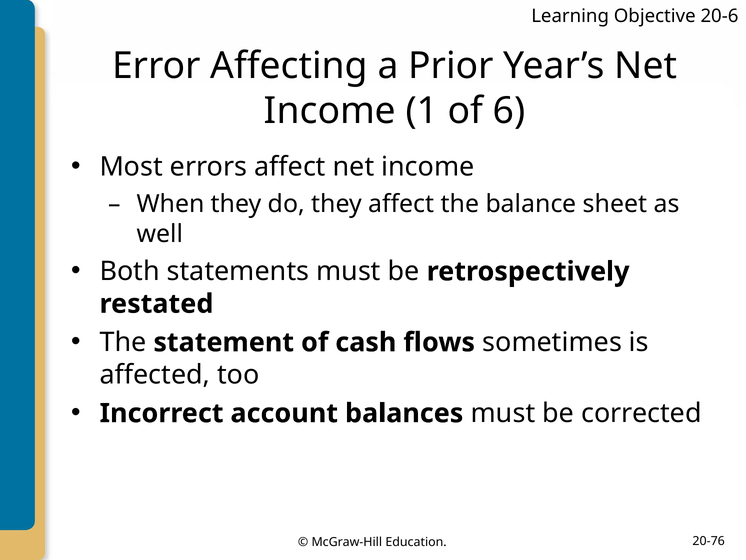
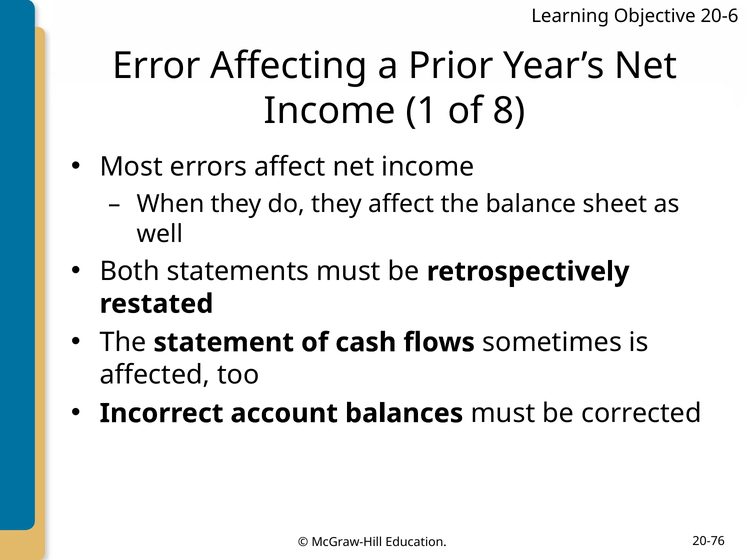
6: 6 -> 8
